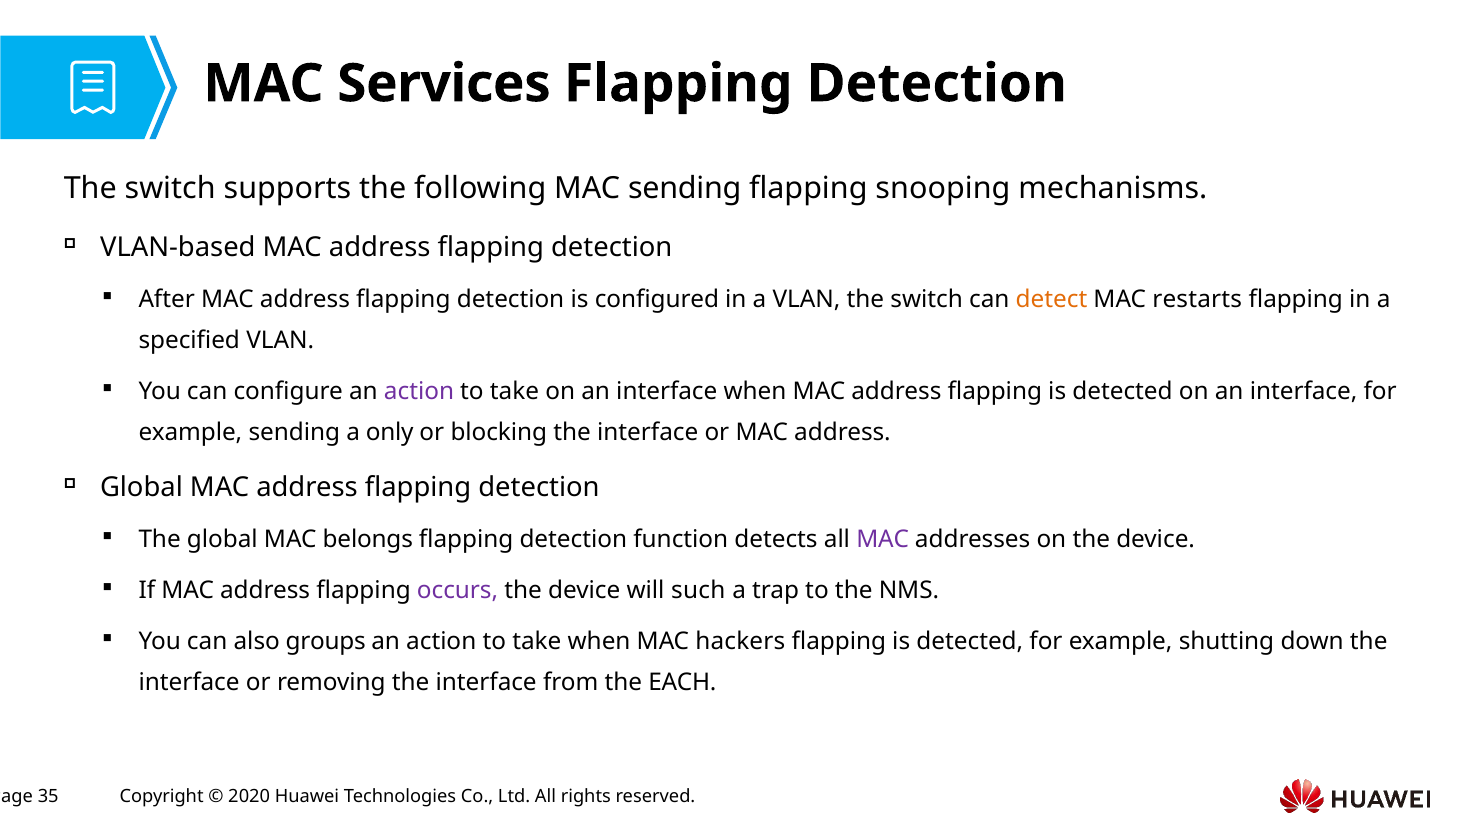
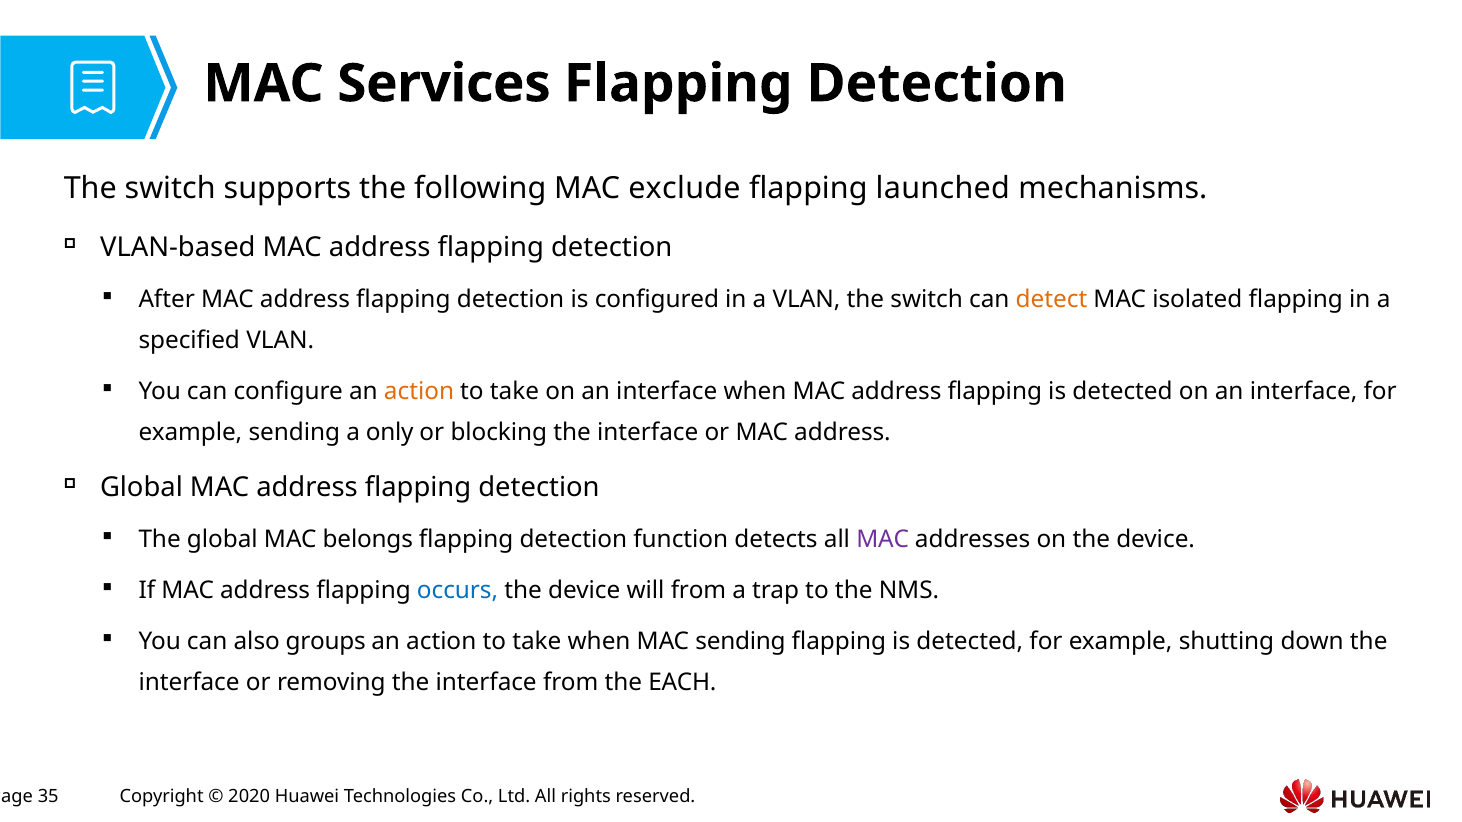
MAC sending: sending -> exclude
snooping: snooping -> launched
restarts: restarts -> isolated
action at (419, 391) colour: purple -> orange
occurs colour: purple -> blue
will such: such -> from
MAC hackers: hackers -> sending
